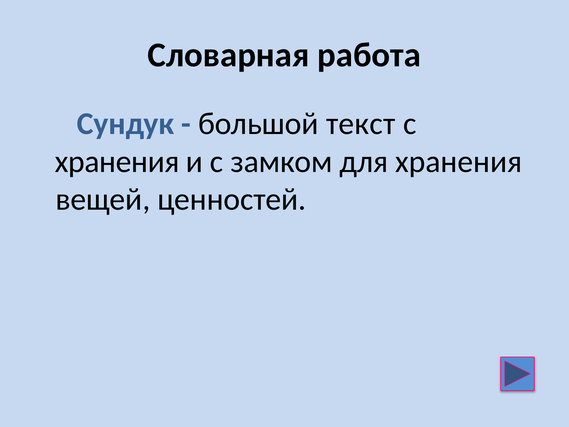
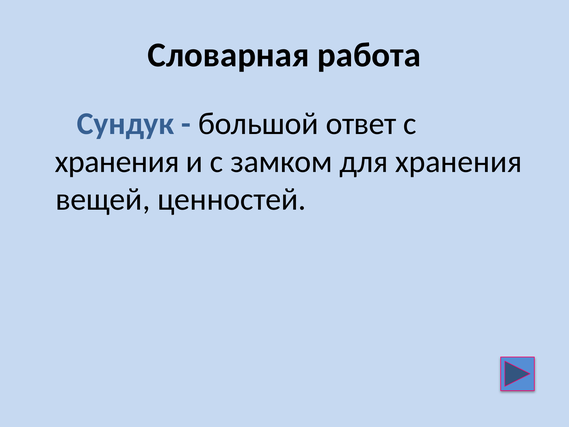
текст: текст -> ответ
